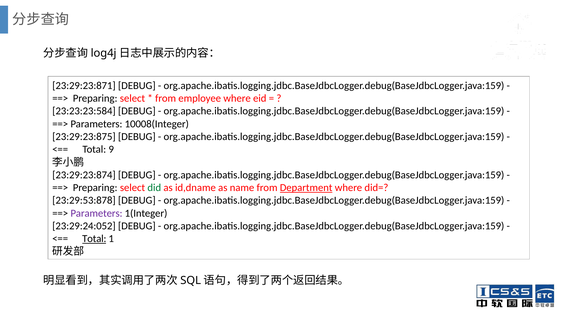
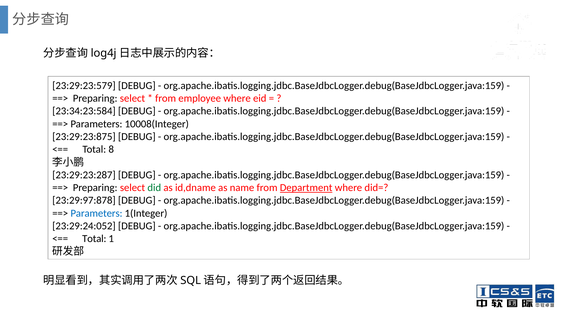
23:29:23:871: 23:29:23:871 -> 23:29:23:579
23:23:23:584: 23:23:23:584 -> 23:34:23:584
9: 9 -> 8
23:29:23:874: 23:29:23:874 -> 23:29:23:287
23:29:53:878: 23:29:53:878 -> 23:29:97:878
Parameters at (96, 213) colour: purple -> blue
Total at (94, 239) underline: present -> none
